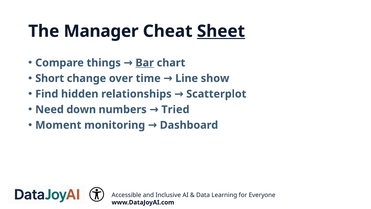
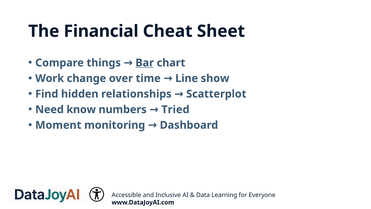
Manager: Manager -> Financial
Sheet underline: present -> none
Short: Short -> Work
down: down -> know
